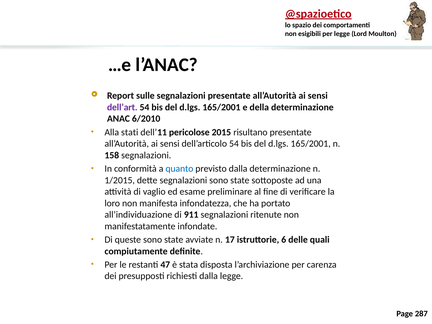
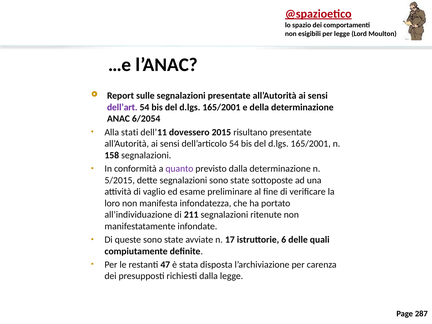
6/2010: 6/2010 -> 6/2054
pericolose: pericolose -> dovessero
quanto colour: blue -> purple
1/2015: 1/2015 -> 5/2015
911: 911 -> 211
